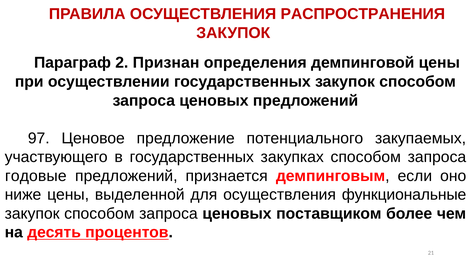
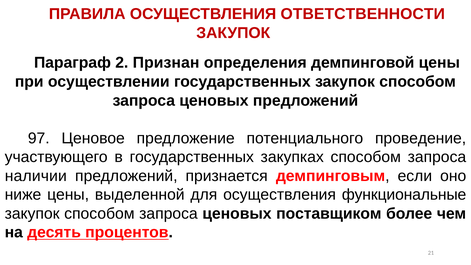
РАСПРОСТРАНЕНИЯ: РАСПРОСТРАНЕНИЯ -> ОТВЕТСТВЕННОСТИ
закупаемых: закупаемых -> проведение
годовые: годовые -> наличии
